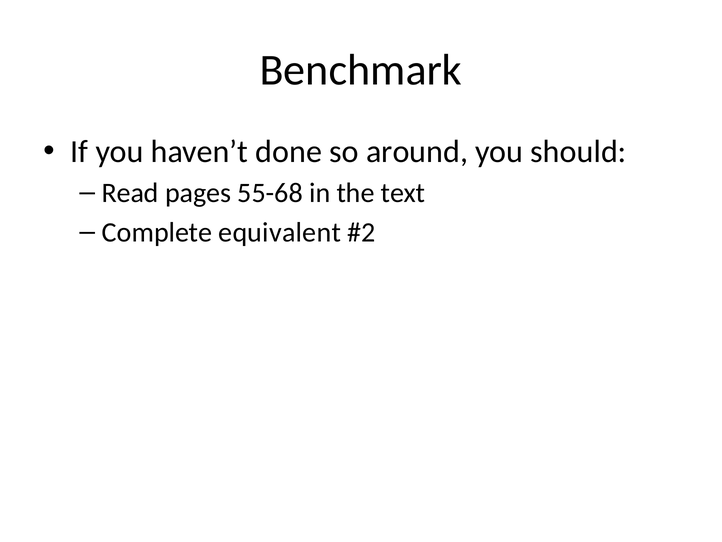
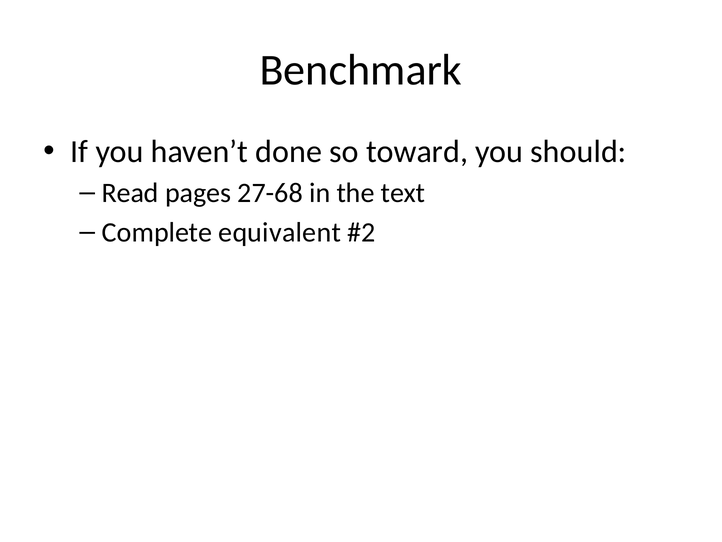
around: around -> toward
55-68: 55-68 -> 27-68
